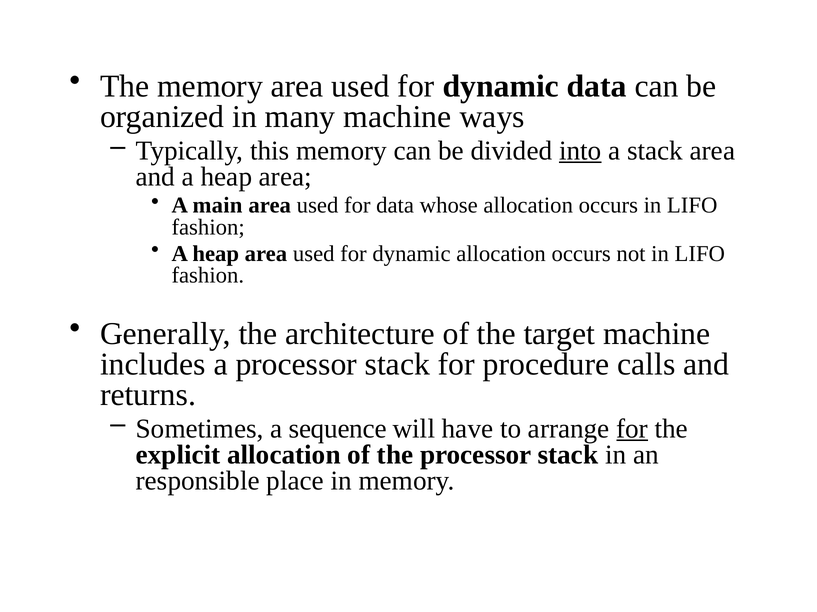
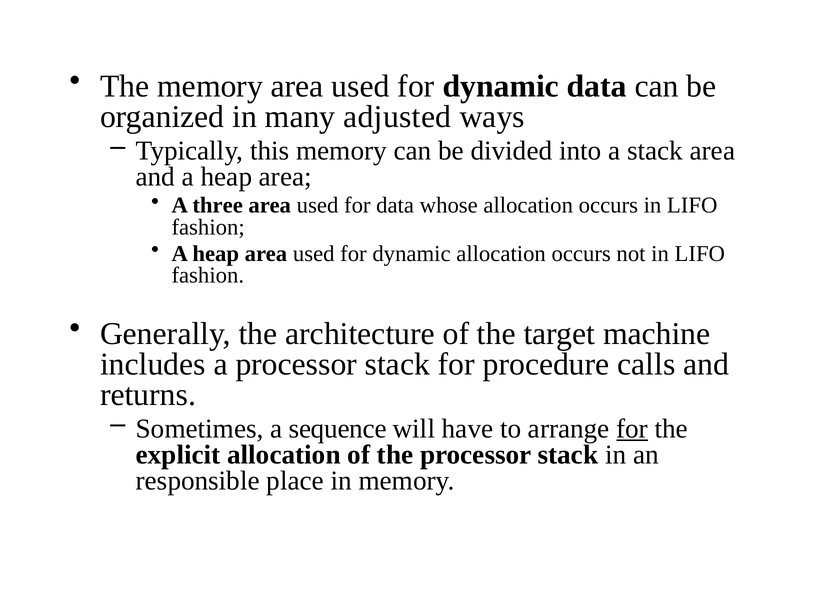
many machine: machine -> adjusted
into underline: present -> none
main: main -> three
